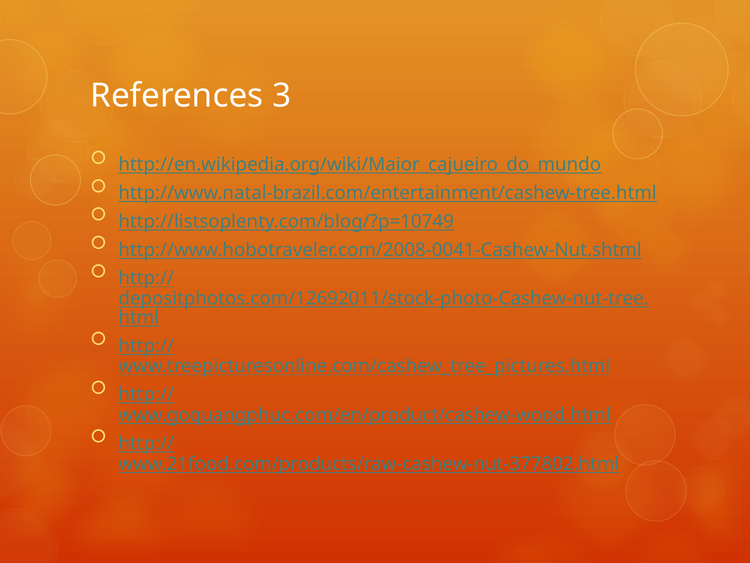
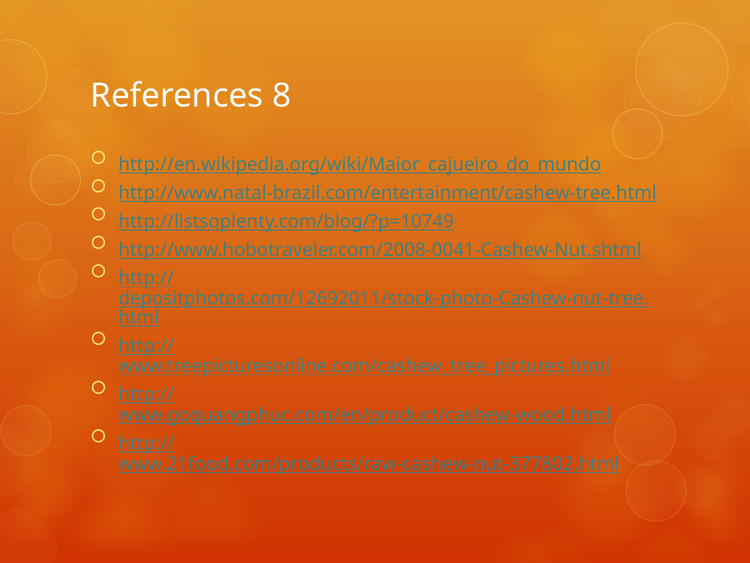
3: 3 -> 8
